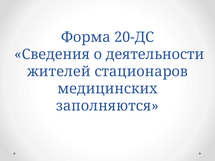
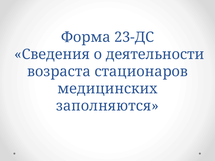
20-ДС: 20-ДС -> 23-ДС
жителей: жителей -> возраста
